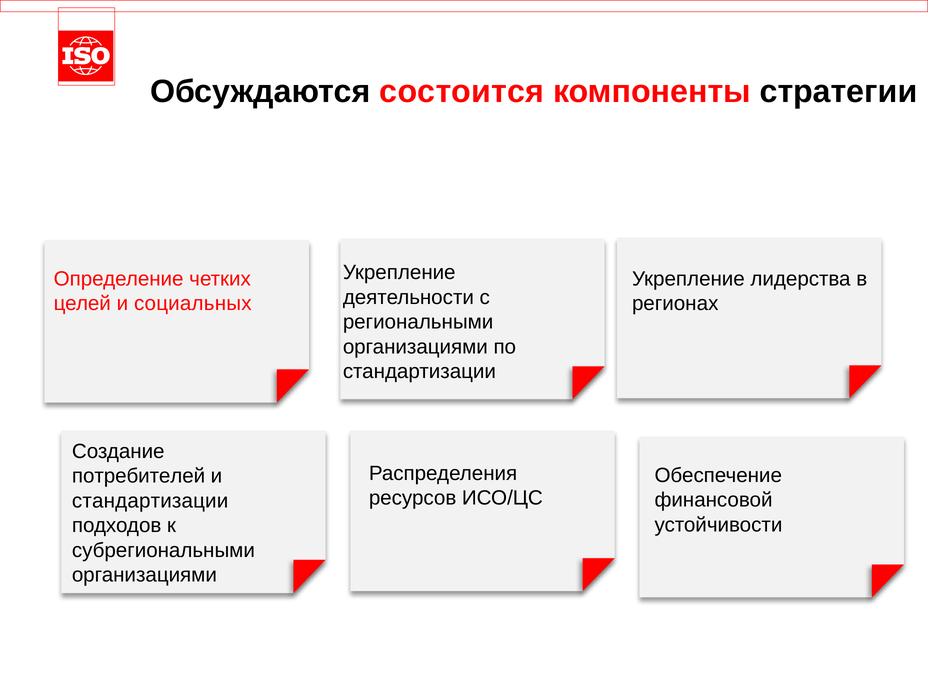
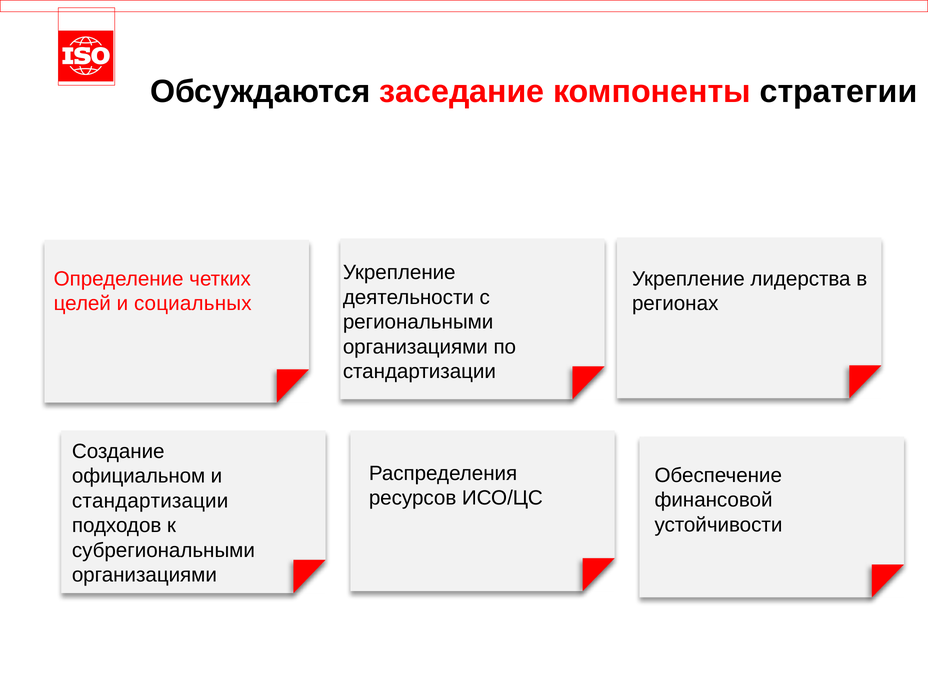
состоится: состоится -> заседание
потребителей: потребителей -> официальном
